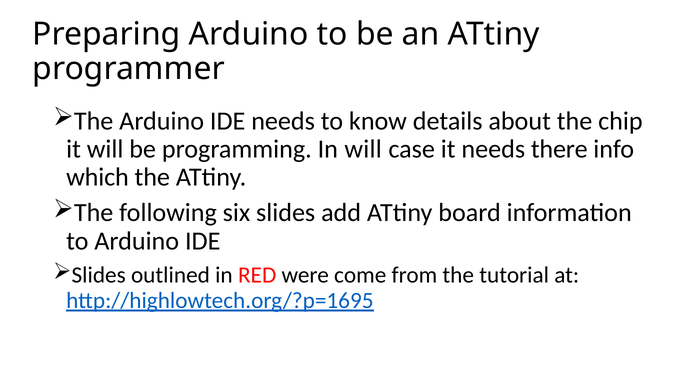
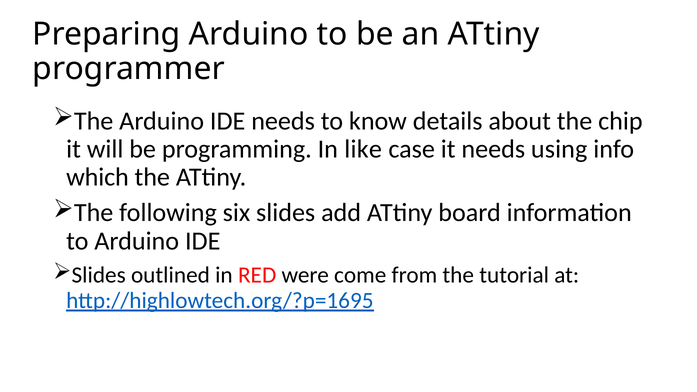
In will: will -> like
there: there -> using
